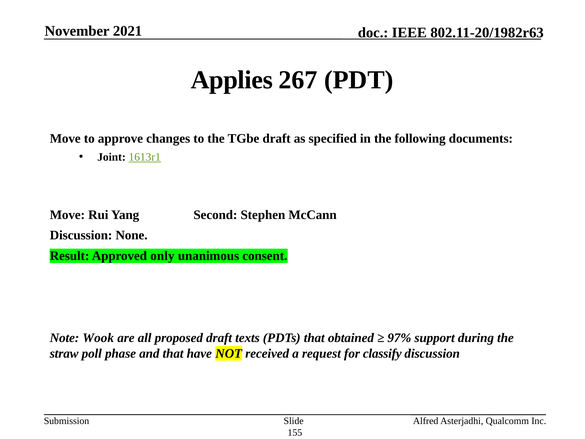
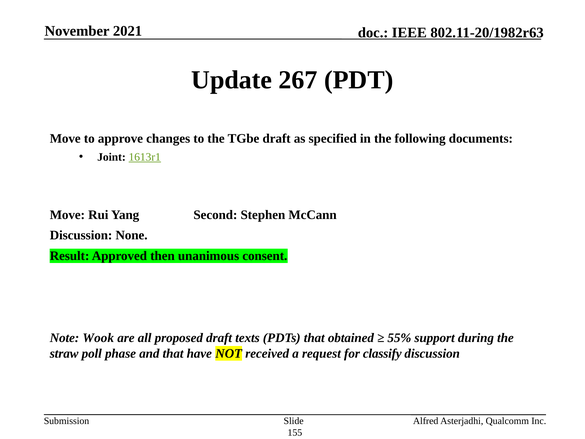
Applies: Applies -> Update
only: only -> then
97%: 97% -> 55%
